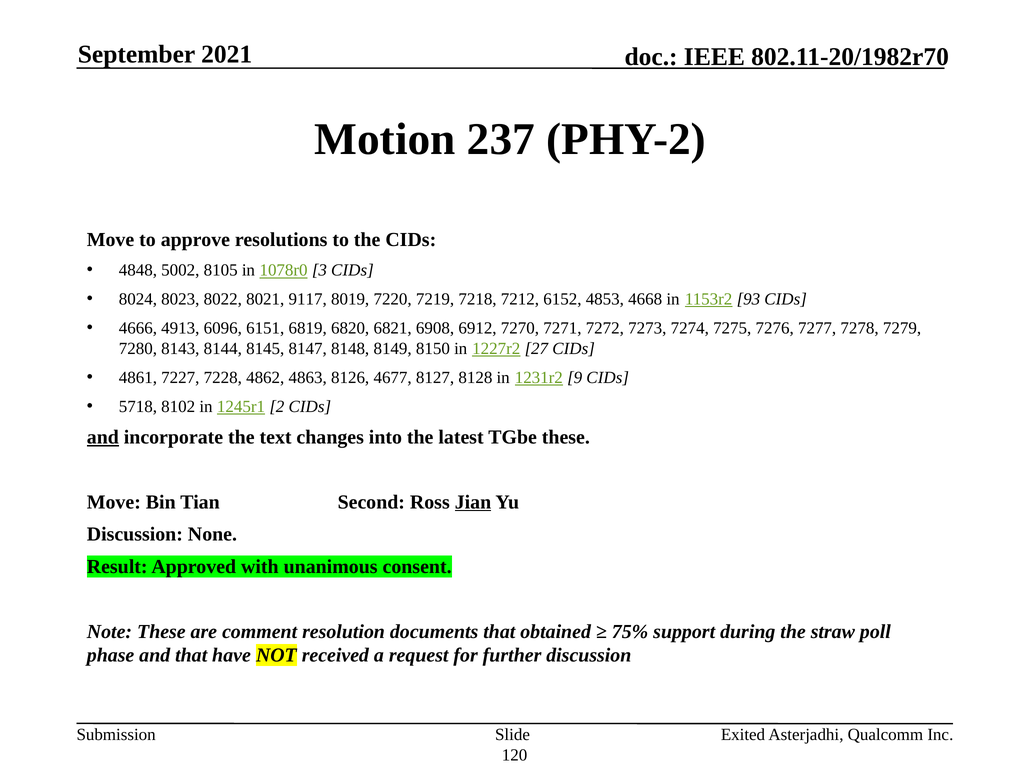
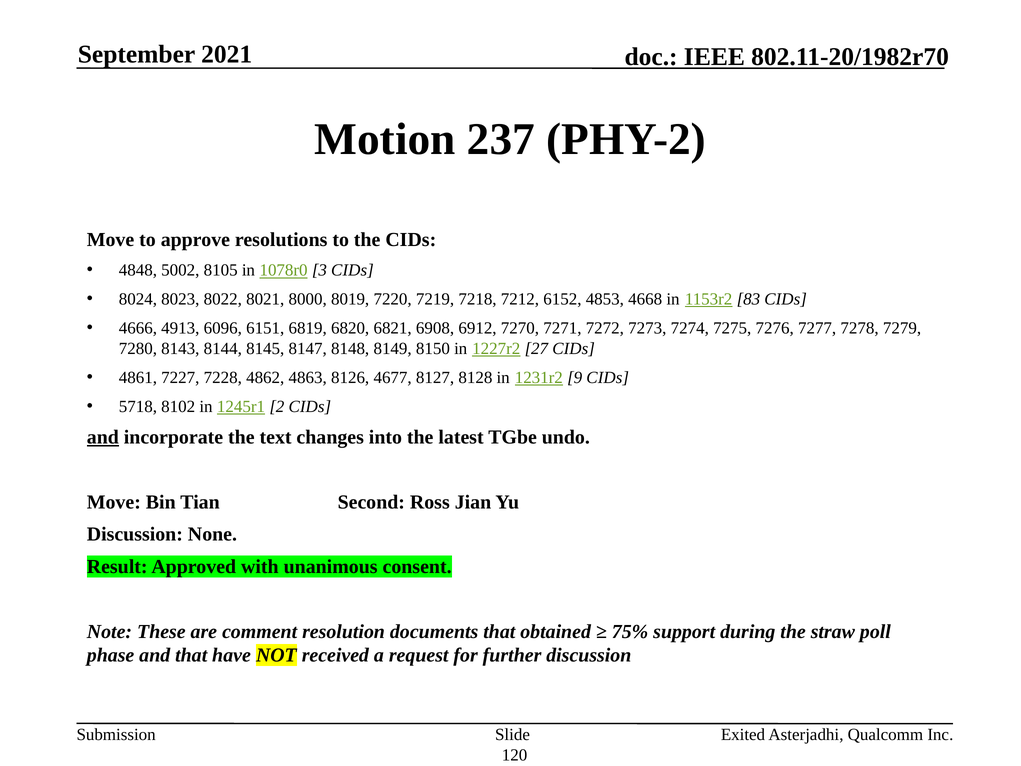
9117: 9117 -> 8000
93: 93 -> 83
TGbe these: these -> undo
Jian underline: present -> none
